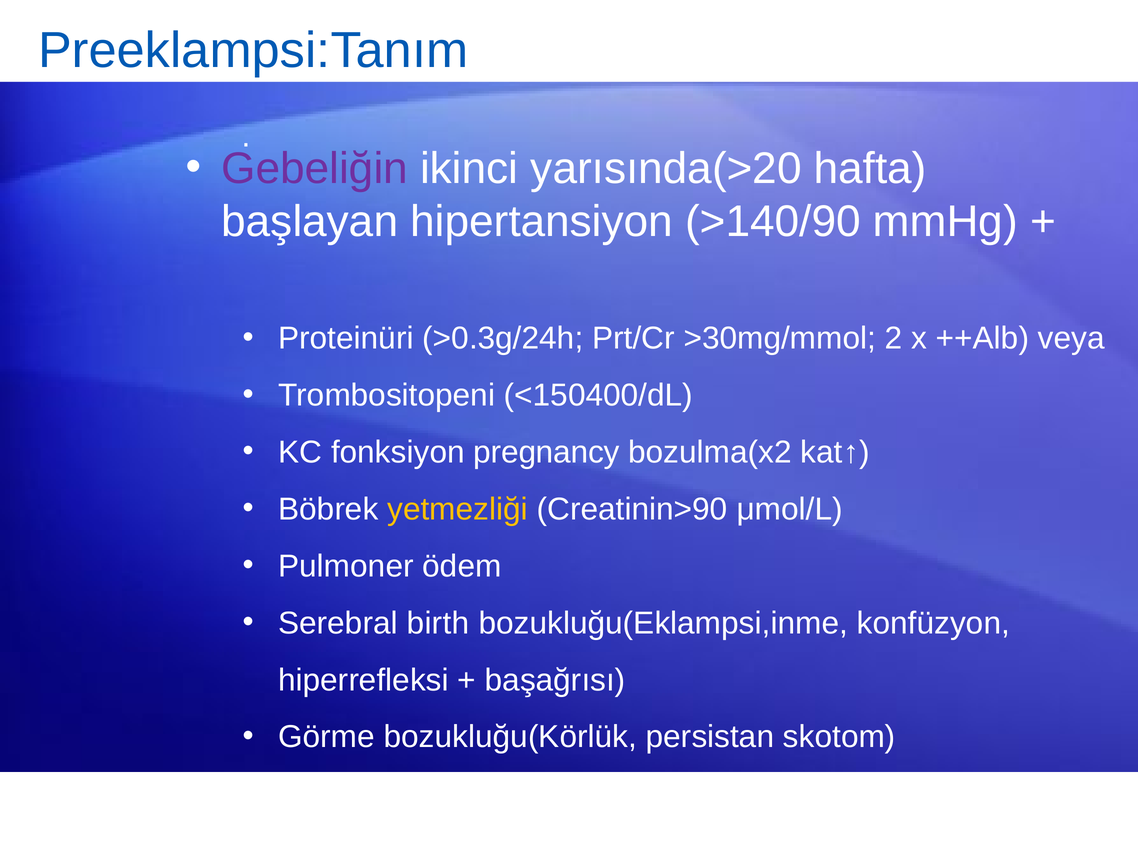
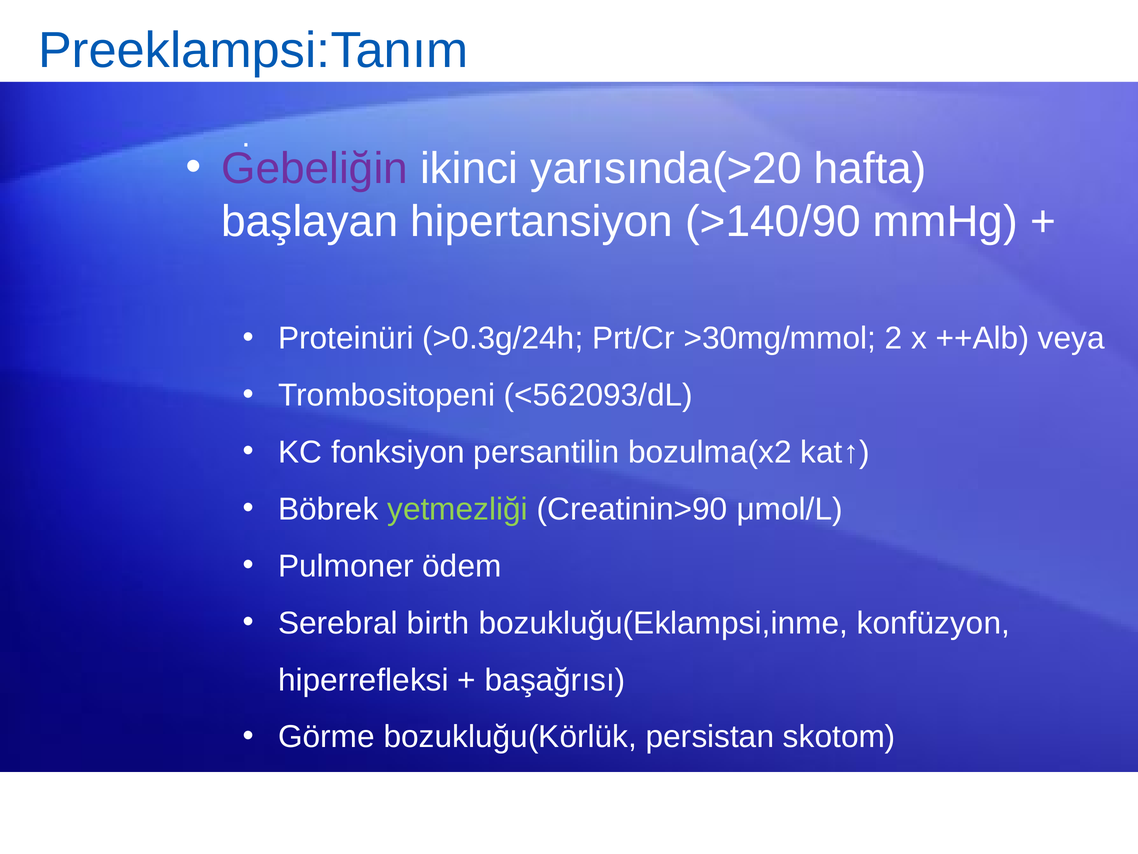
<150400/dL: <150400/dL -> <562093/dL
pregnancy: pregnancy -> persantilin
yetmezliği colour: yellow -> light green
